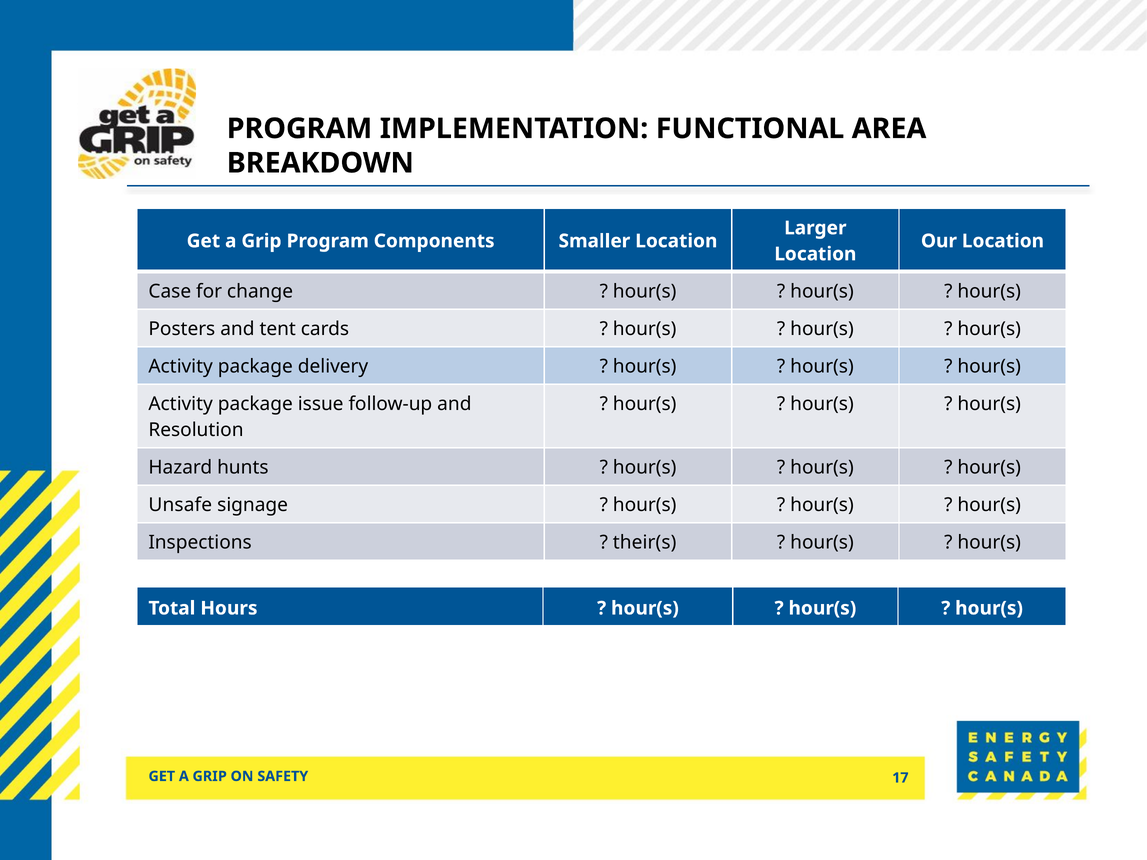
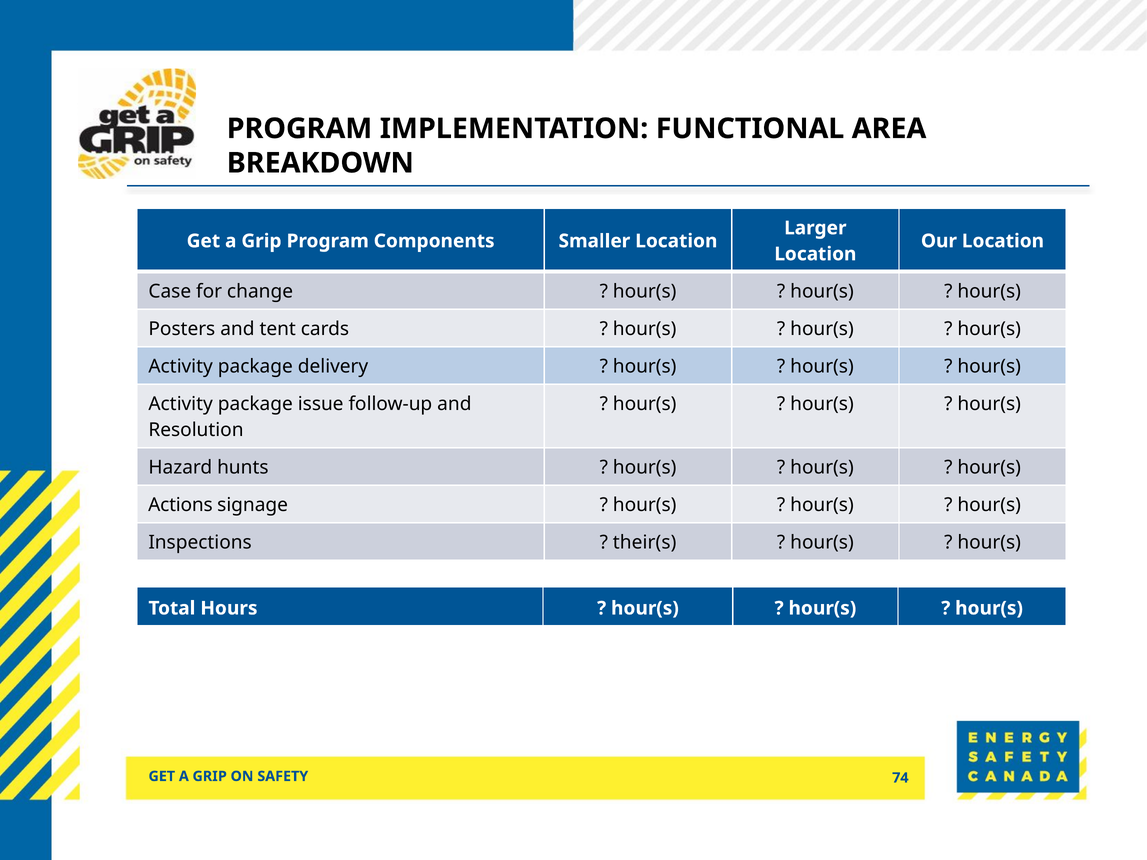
Unsafe: Unsafe -> Actions
17: 17 -> 74
